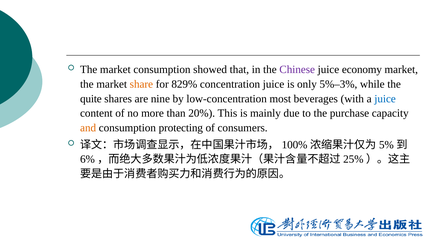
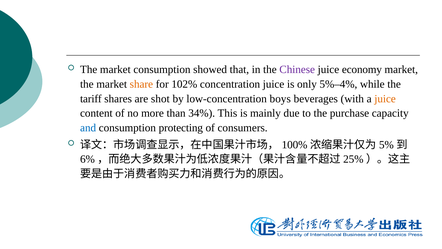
829%: 829% -> 102%
5%–3%: 5%–3% -> 5%–4%
quite: quite -> tariff
nine: nine -> shot
most: most -> boys
juice at (385, 99) colour: blue -> orange
20%: 20% -> 34%
and colour: orange -> blue
